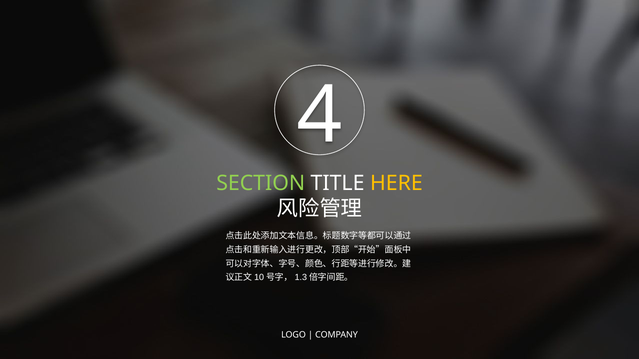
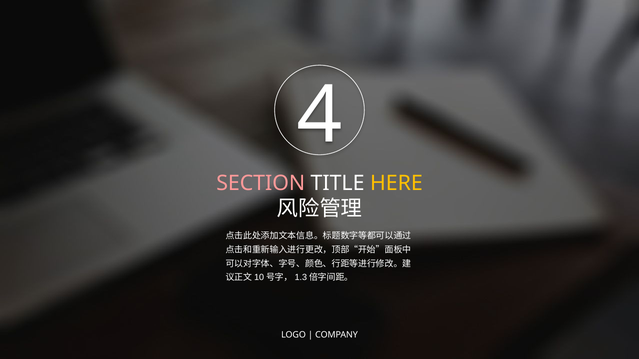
SECTION colour: light green -> pink
